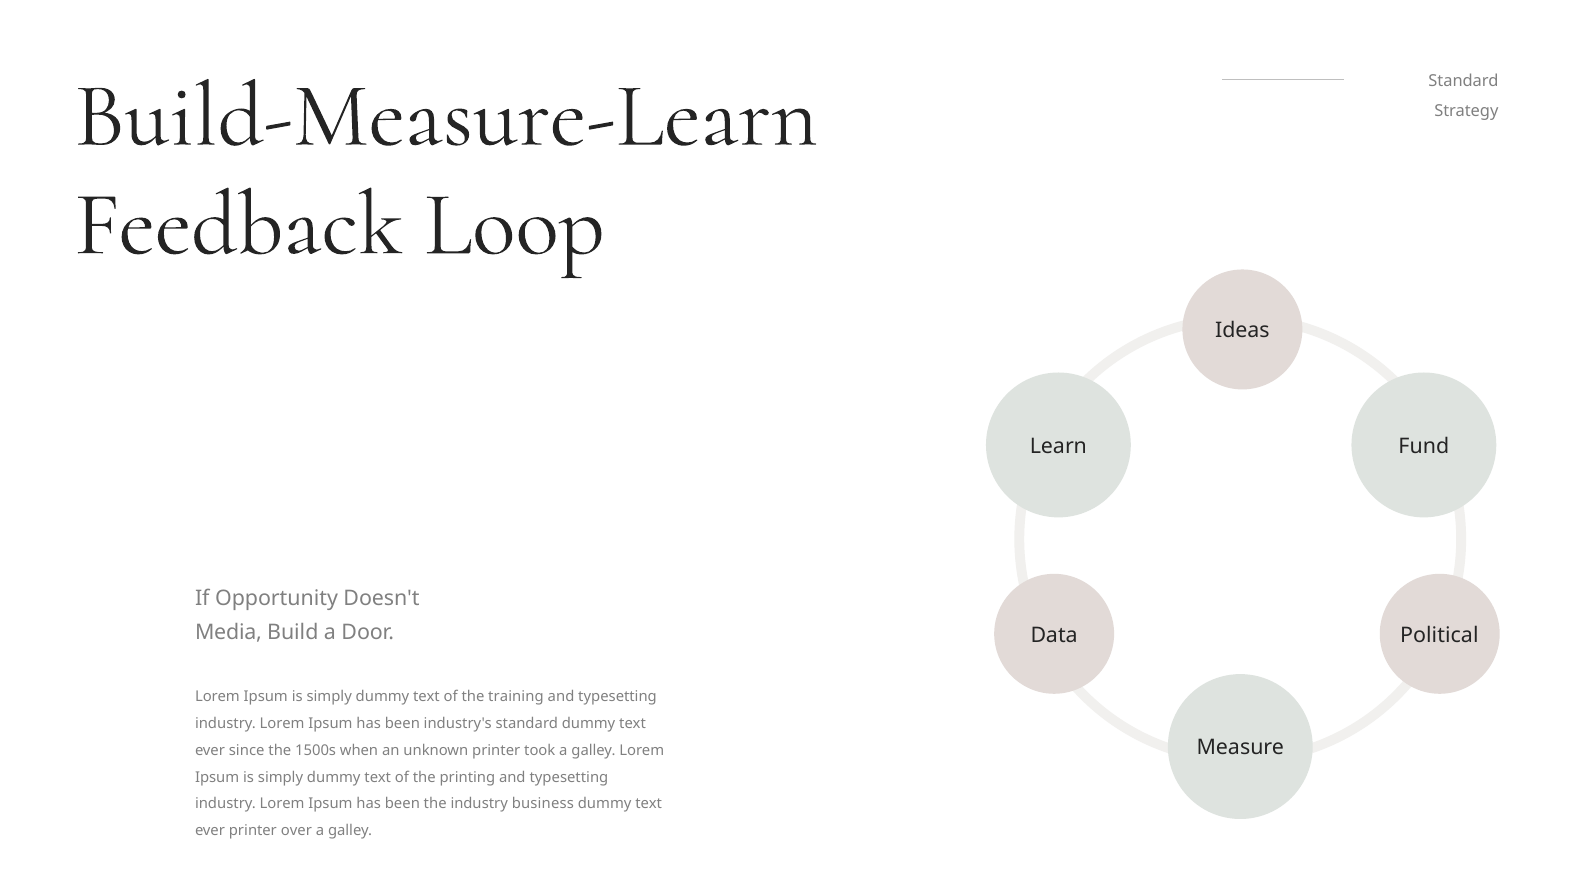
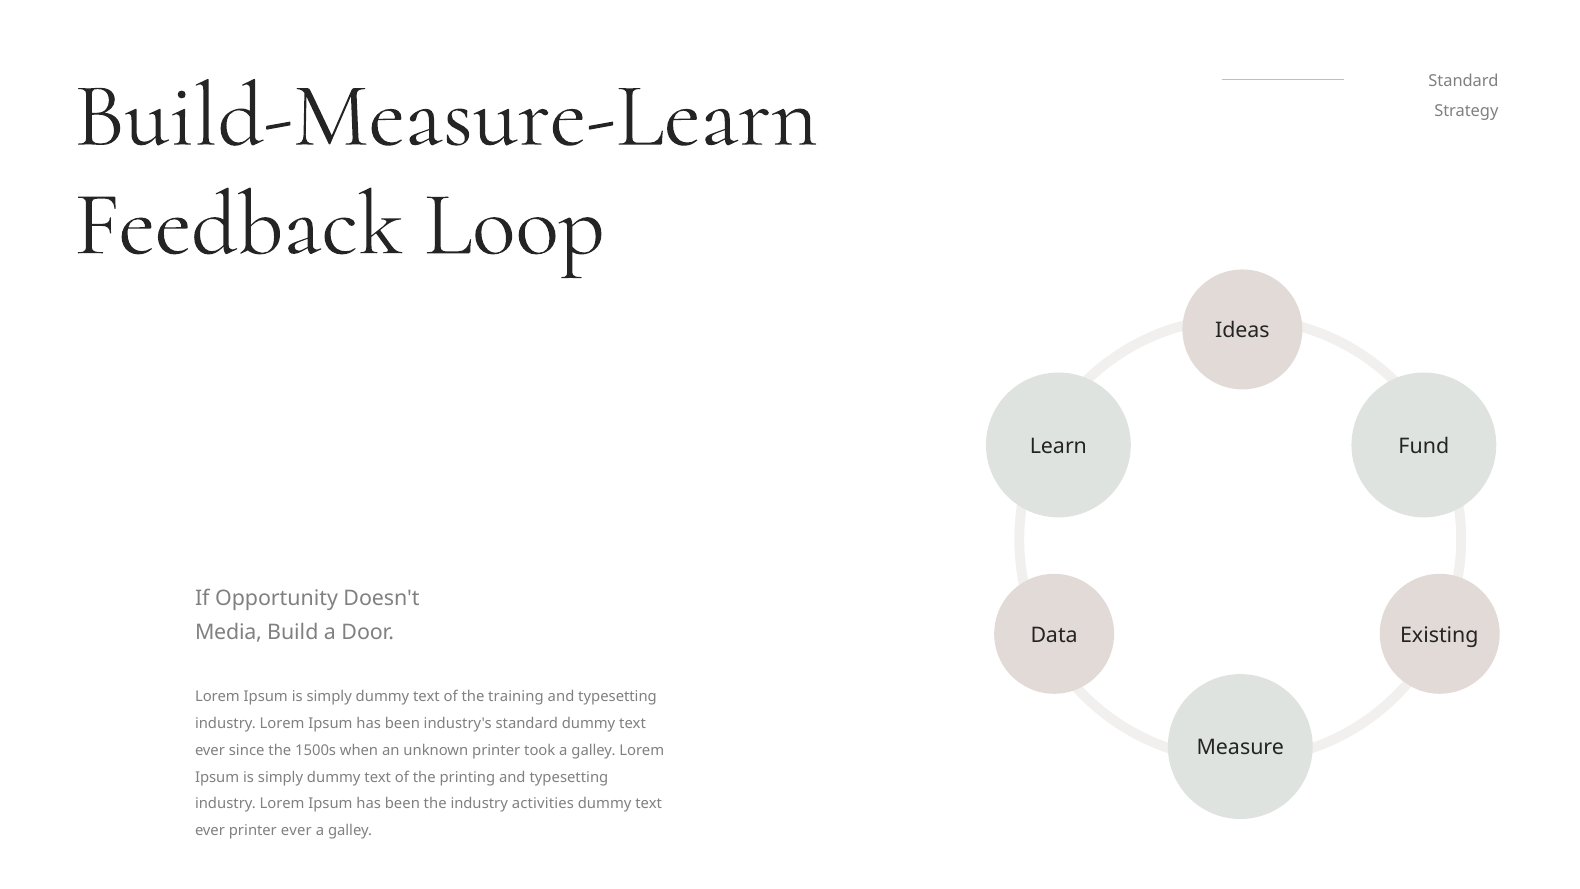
Political: Political -> Existing
business: business -> activities
printer over: over -> ever
